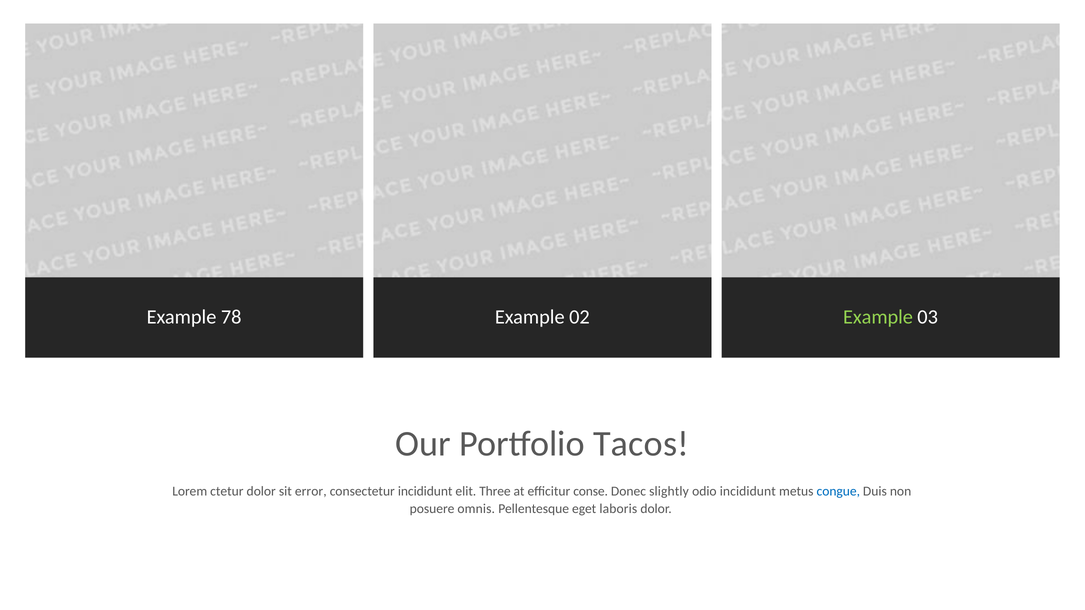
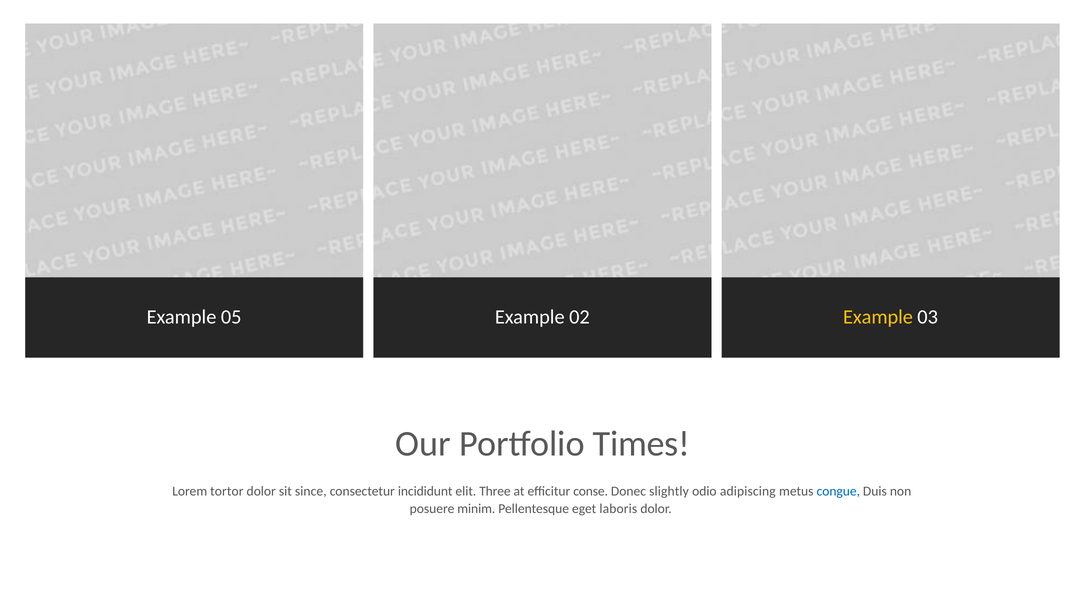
78: 78 -> 05
Example at (878, 317) colour: light green -> yellow
Tacos: Tacos -> Times
ctetur: ctetur -> tortor
error: error -> since
odio incididunt: incididunt -> adipiscing
omnis: omnis -> minim
